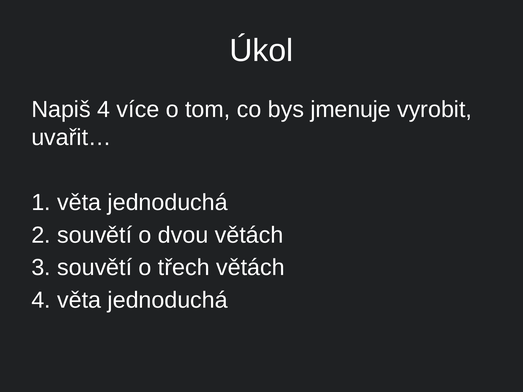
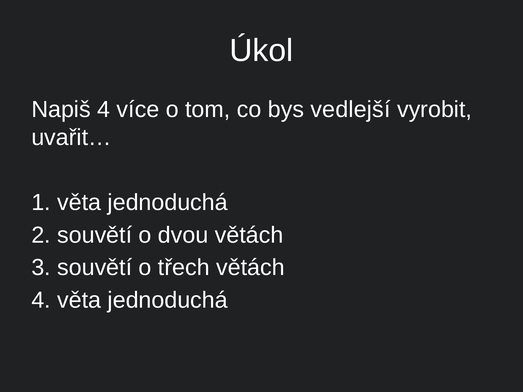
jmenuje: jmenuje -> vedlejší
